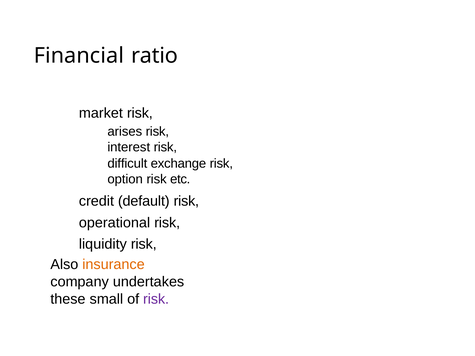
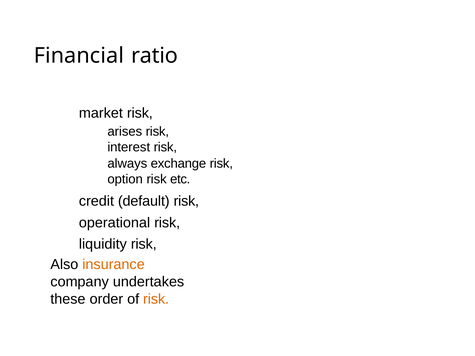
difficult: difficult -> always
small: small -> order
risk at (156, 300) colour: purple -> orange
